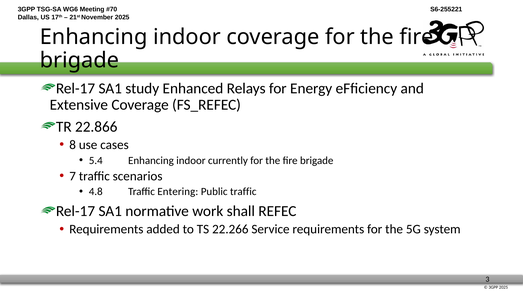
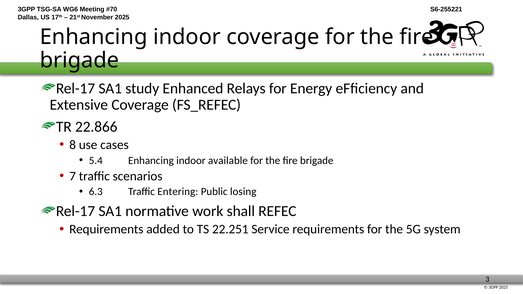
currently: currently -> available
4.8: 4.8 -> 6.3
Public traffic: traffic -> losing
22.266: 22.266 -> 22.251
